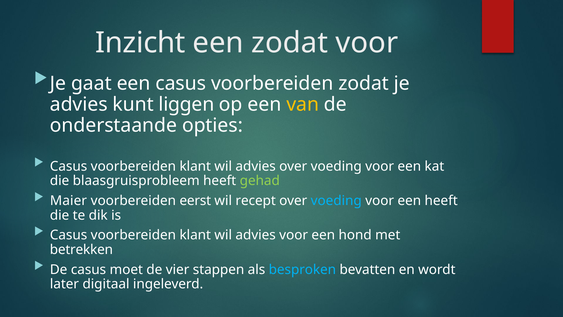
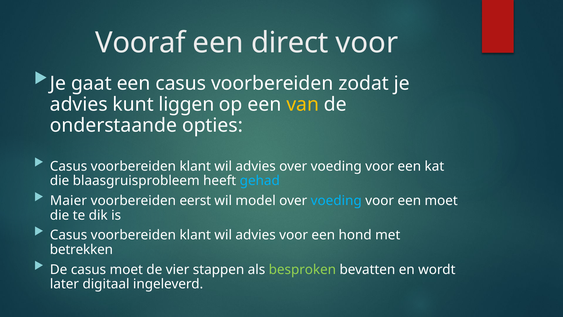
Inzicht: Inzicht -> Vooraf
een zodat: zodat -> direct
gehad colour: light green -> light blue
recept: recept -> model
een heeft: heeft -> moet
besproken colour: light blue -> light green
